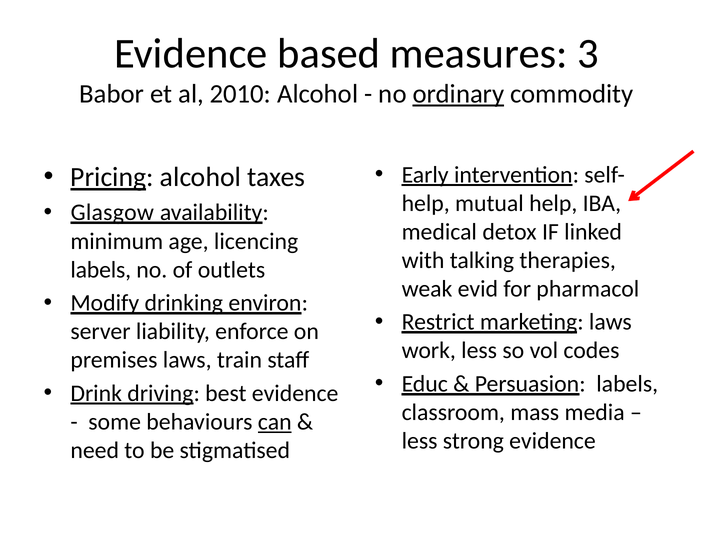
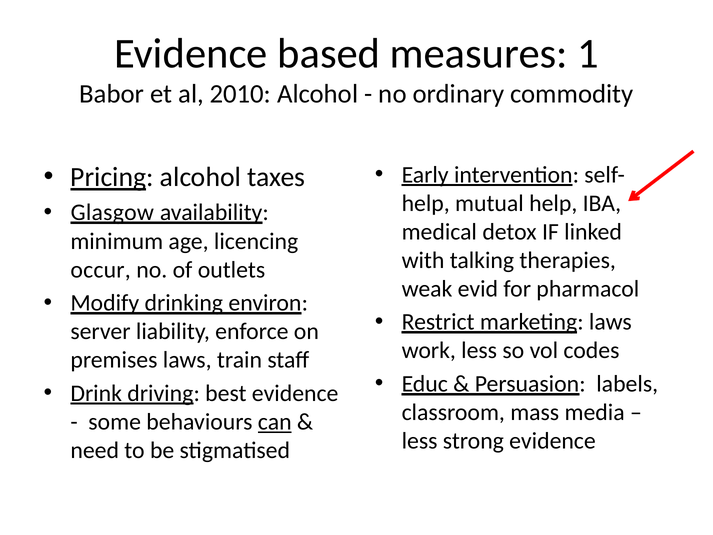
3: 3 -> 1
ordinary underline: present -> none
labels at (101, 270): labels -> occur
